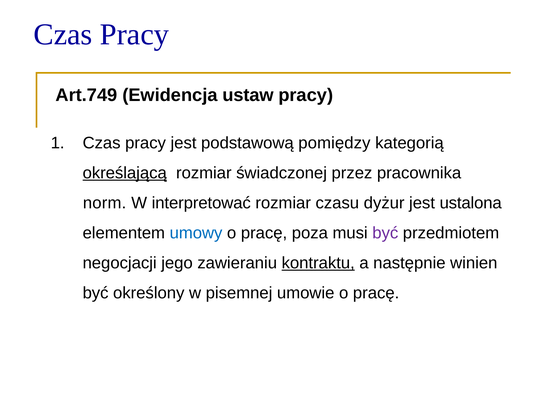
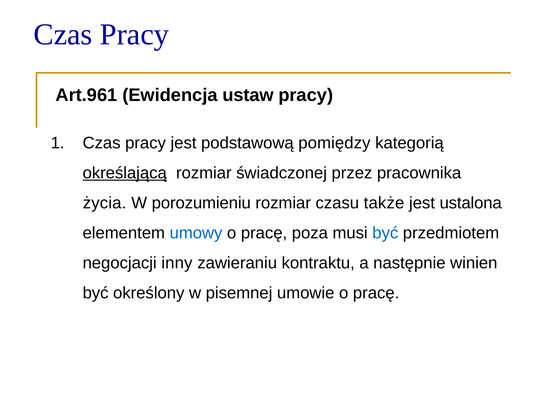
Art.749: Art.749 -> Art.961
norm: norm -> życia
interpretować: interpretować -> porozumieniu
dyżur: dyżur -> także
być at (385, 233) colour: purple -> blue
jego: jego -> inny
kontraktu underline: present -> none
